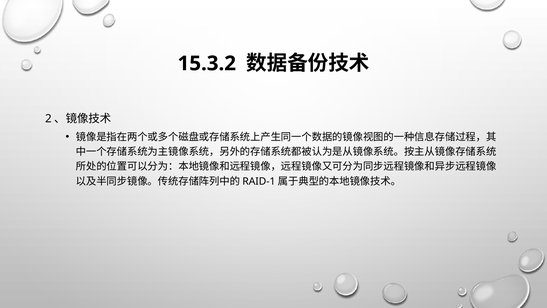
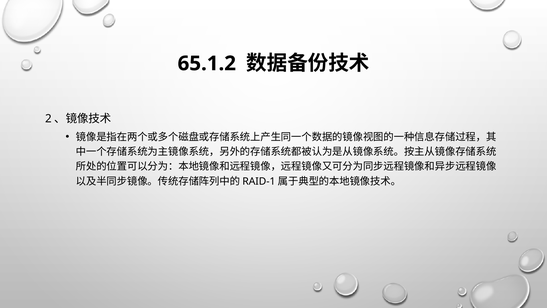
15.3.2: 15.3.2 -> 65.1.2
